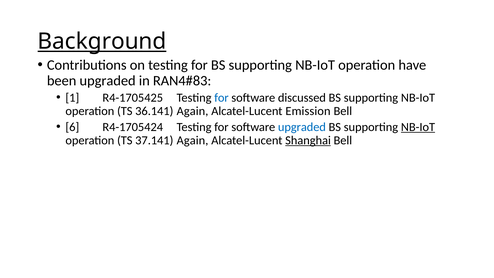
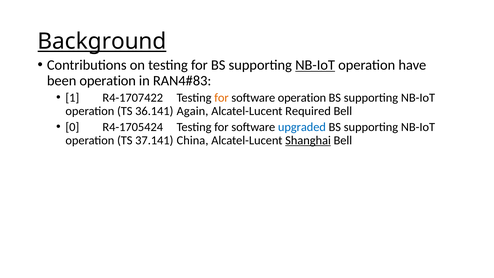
NB-IoT at (315, 65) underline: none -> present
been upgraded: upgraded -> operation
R4-1705425: R4-1705425 -> R4-1707422
for at (221, 98) colour: blue -> orange
software discussed: discussed -> operation
Emission: Emission -> Required
6: 6 -> 0
NB-IoT at (418, 127) underline: present -> none
37.141 Again: Again -> China
